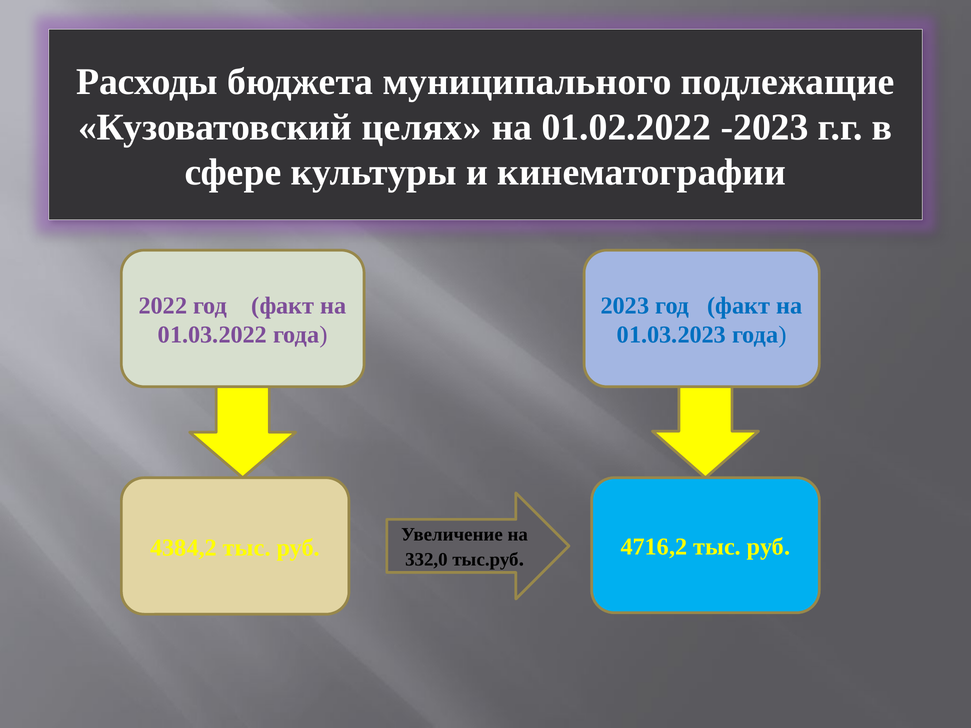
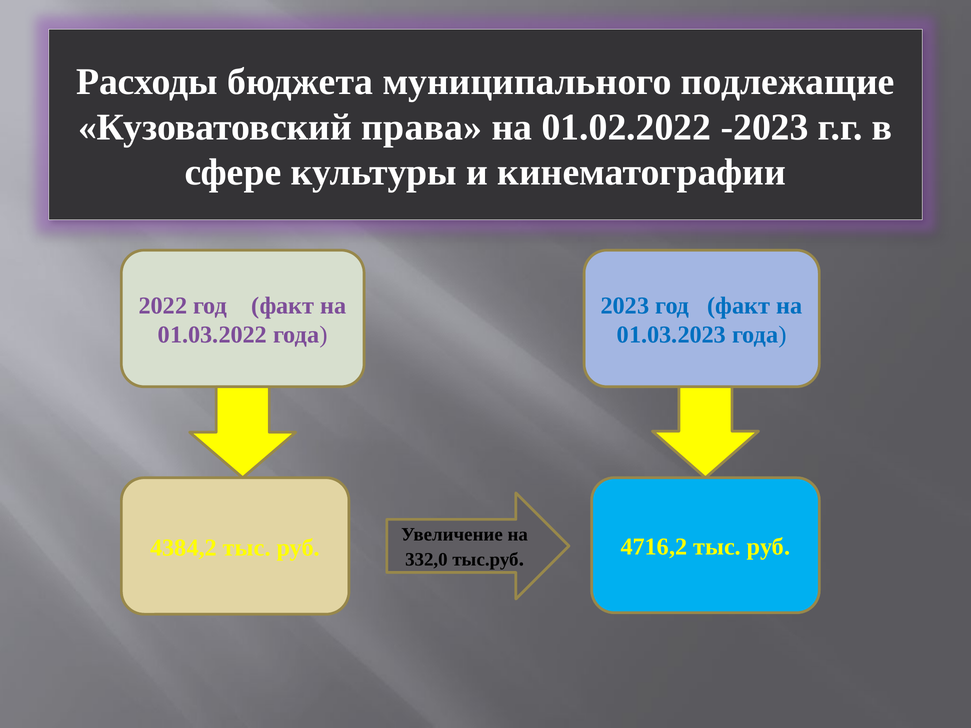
целях: целях -> права
